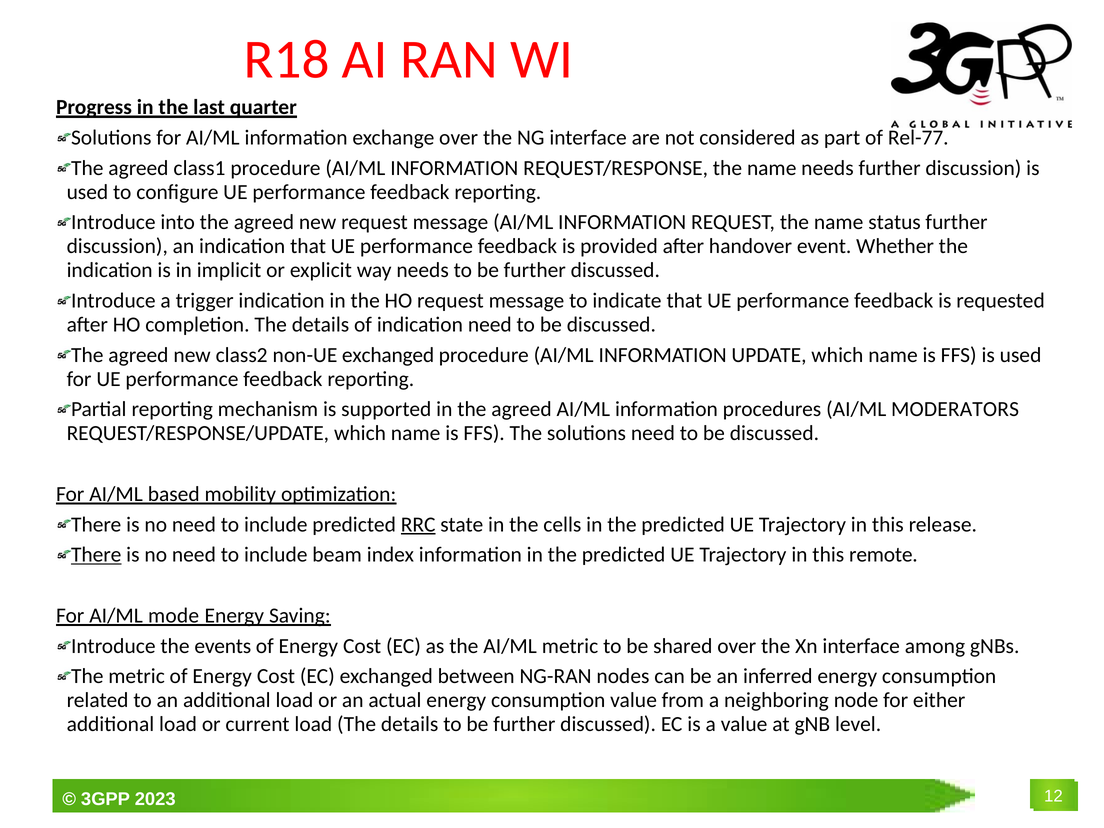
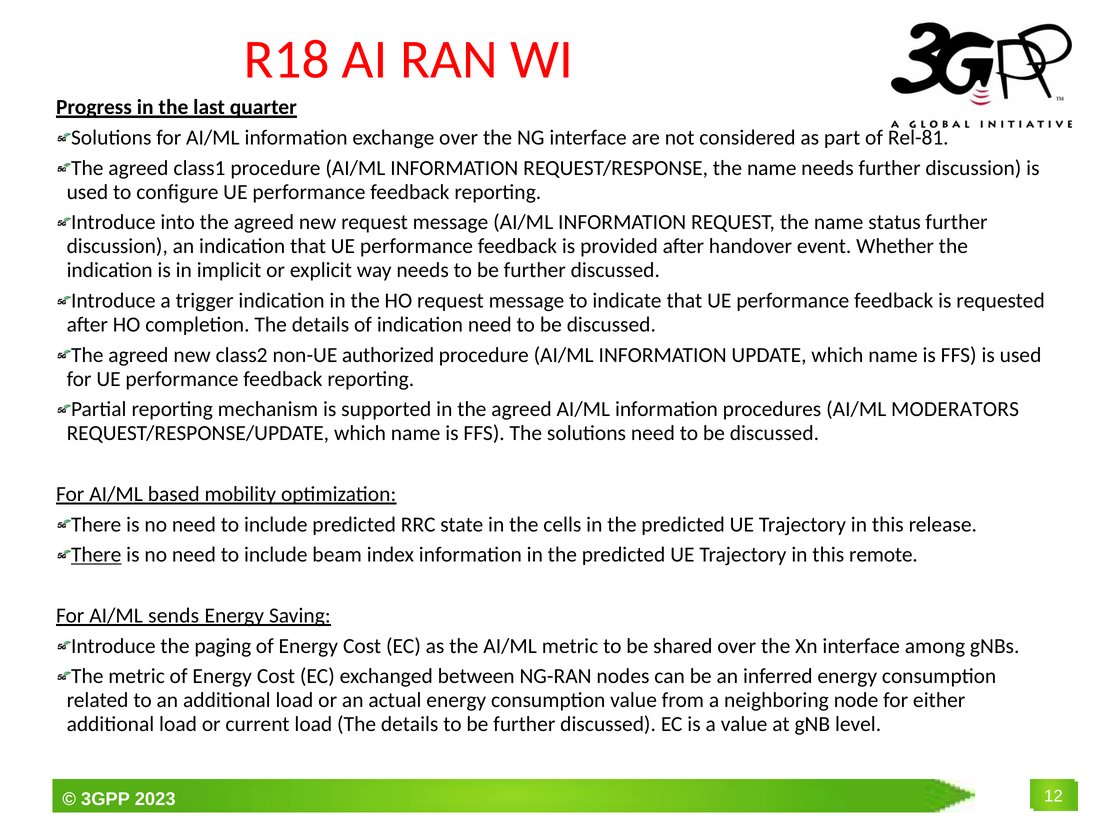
Rel-77: Rel-77 -> Rel-81
non-UE exchanged: exchanged -> authorized
RRC underline: present -> none
mode: mode -> sends
events: events -> paging
